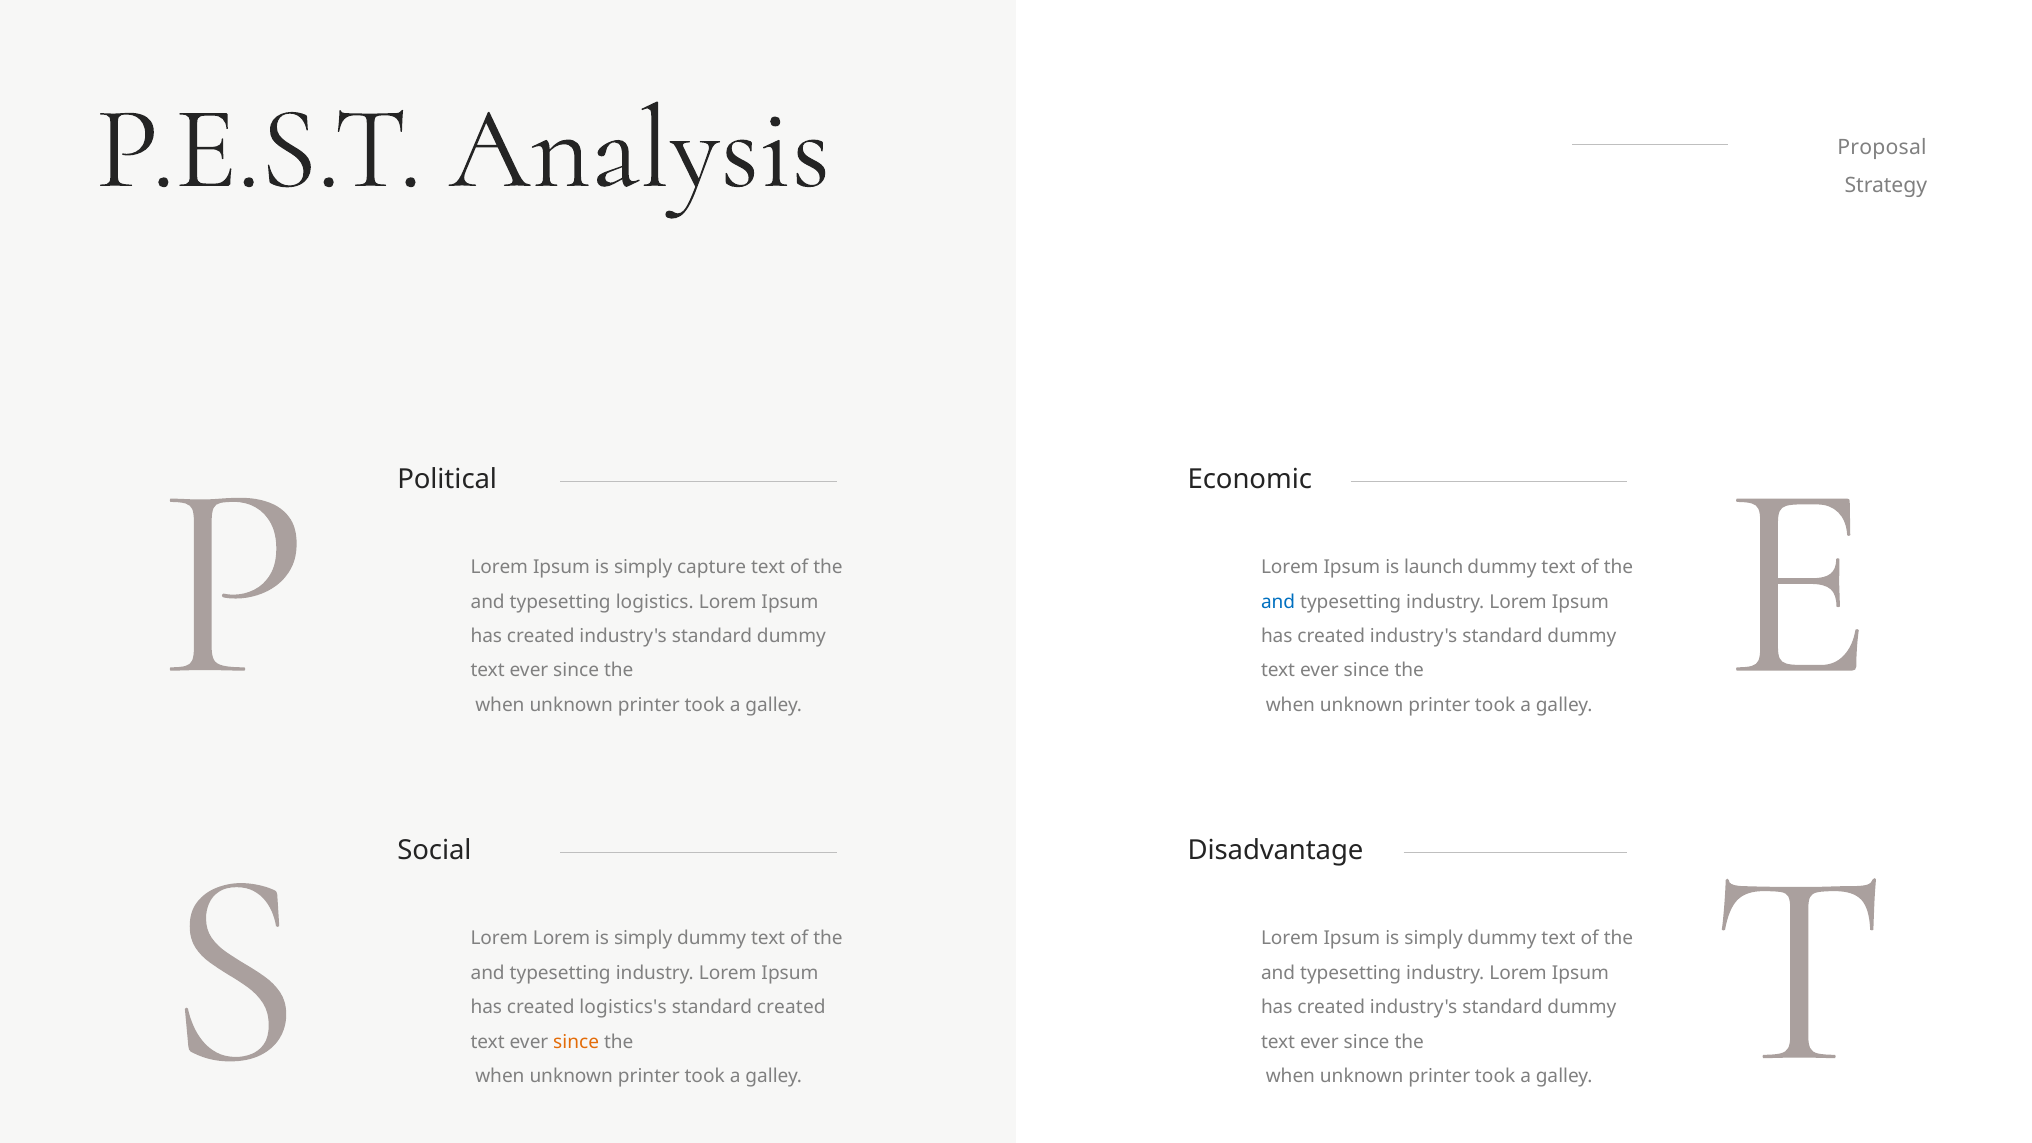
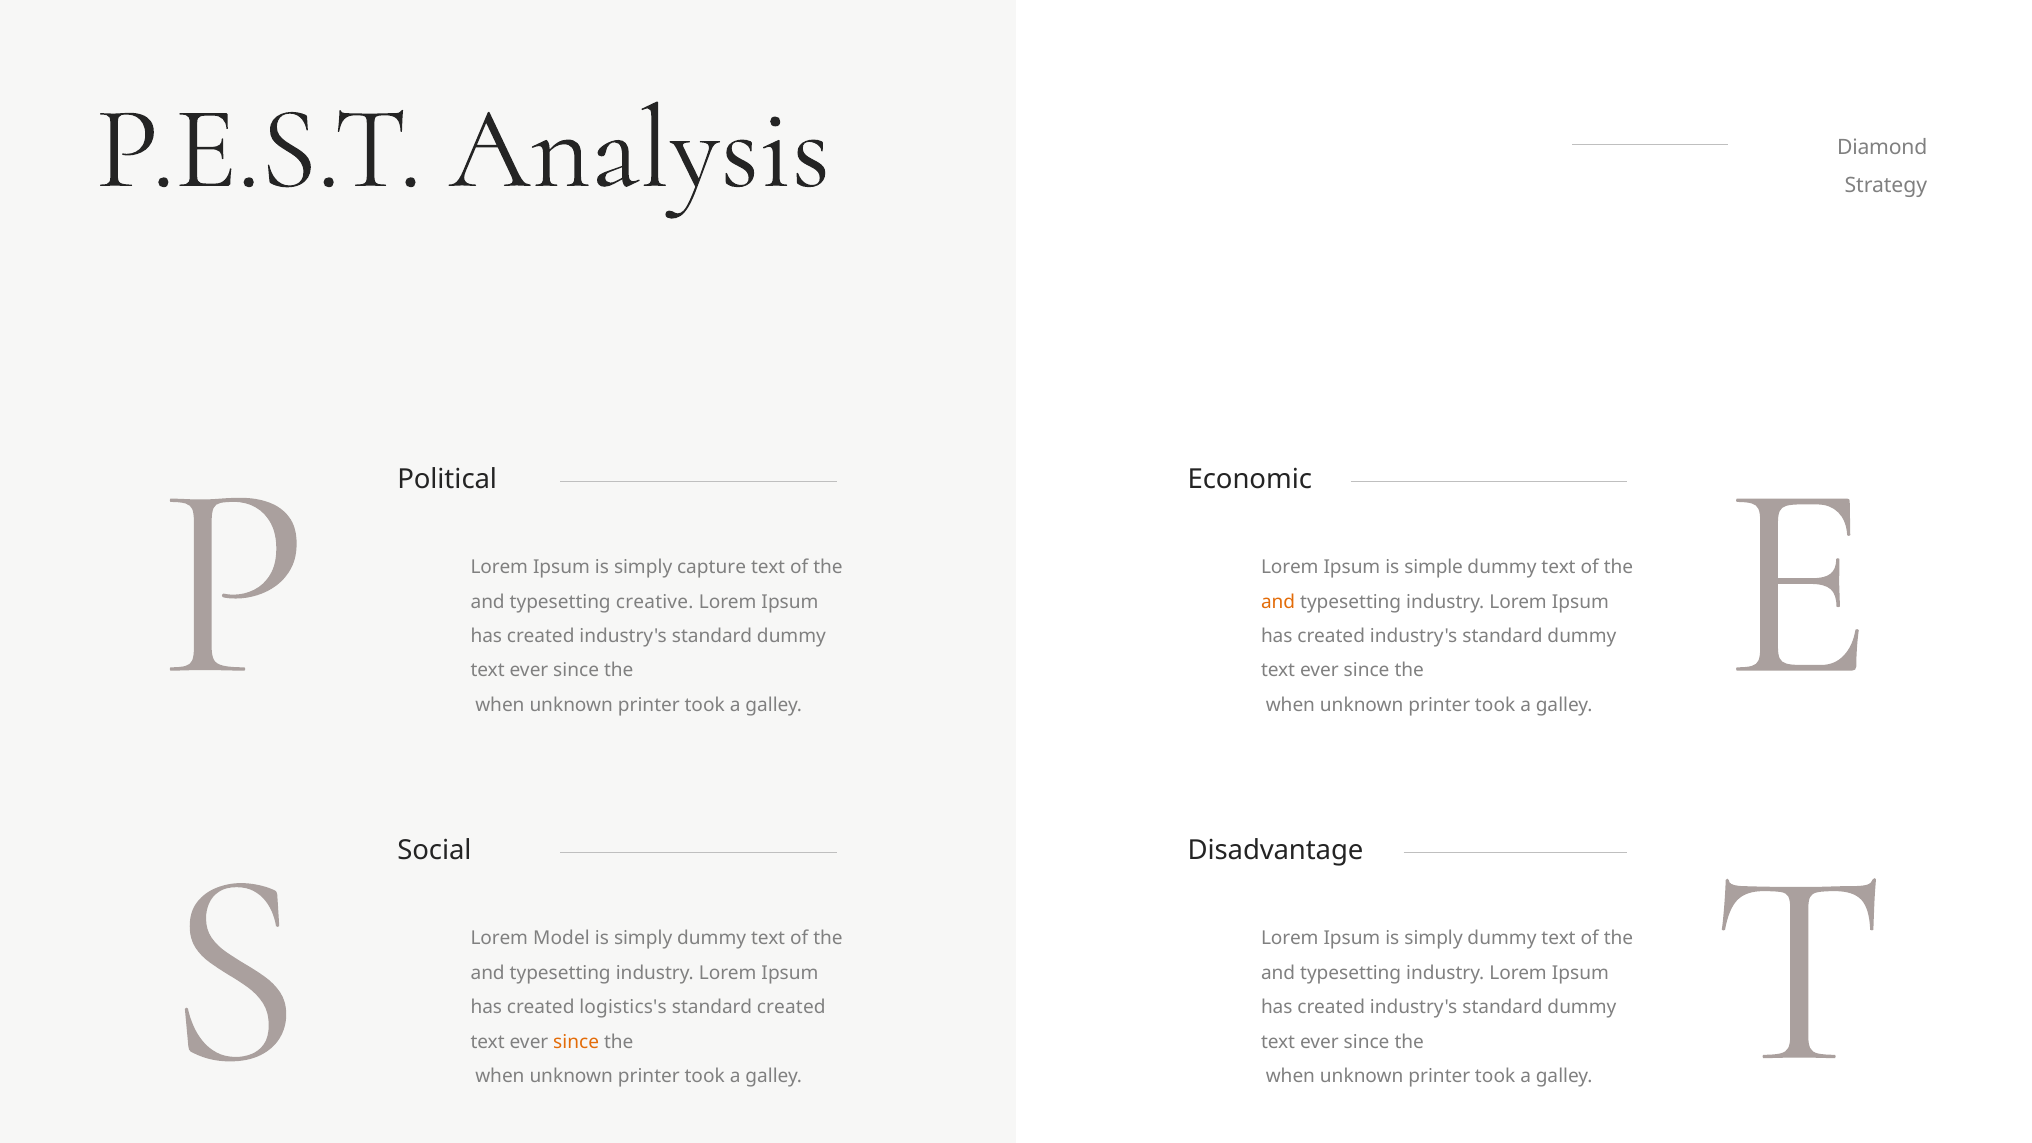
Proposal: Proposal -> Diamond
launch: launch -> simple
logistics: logistics -> creative
and at (1278, 602) colour: blue -> orange
Lorem Lorem: Lorem -> Model
